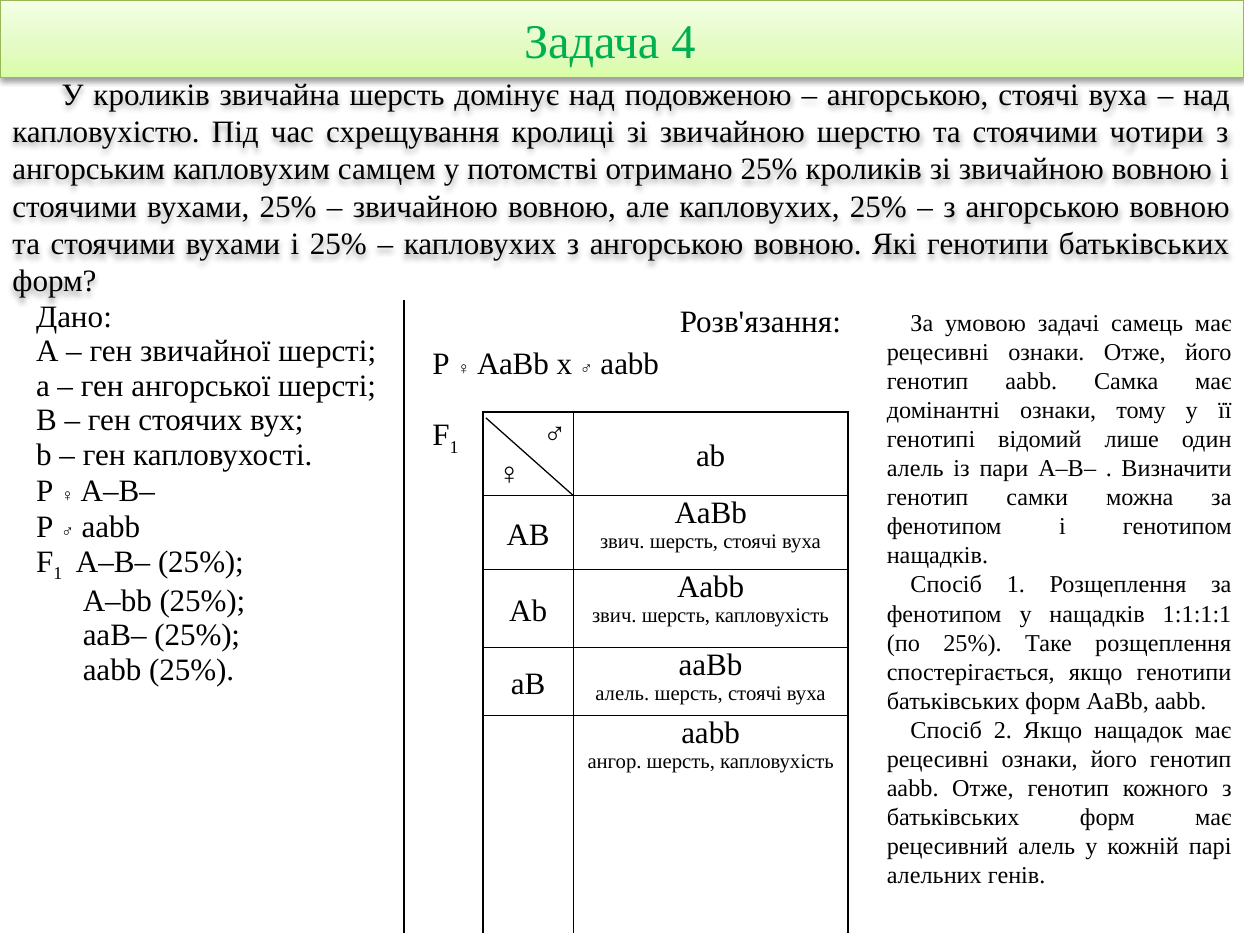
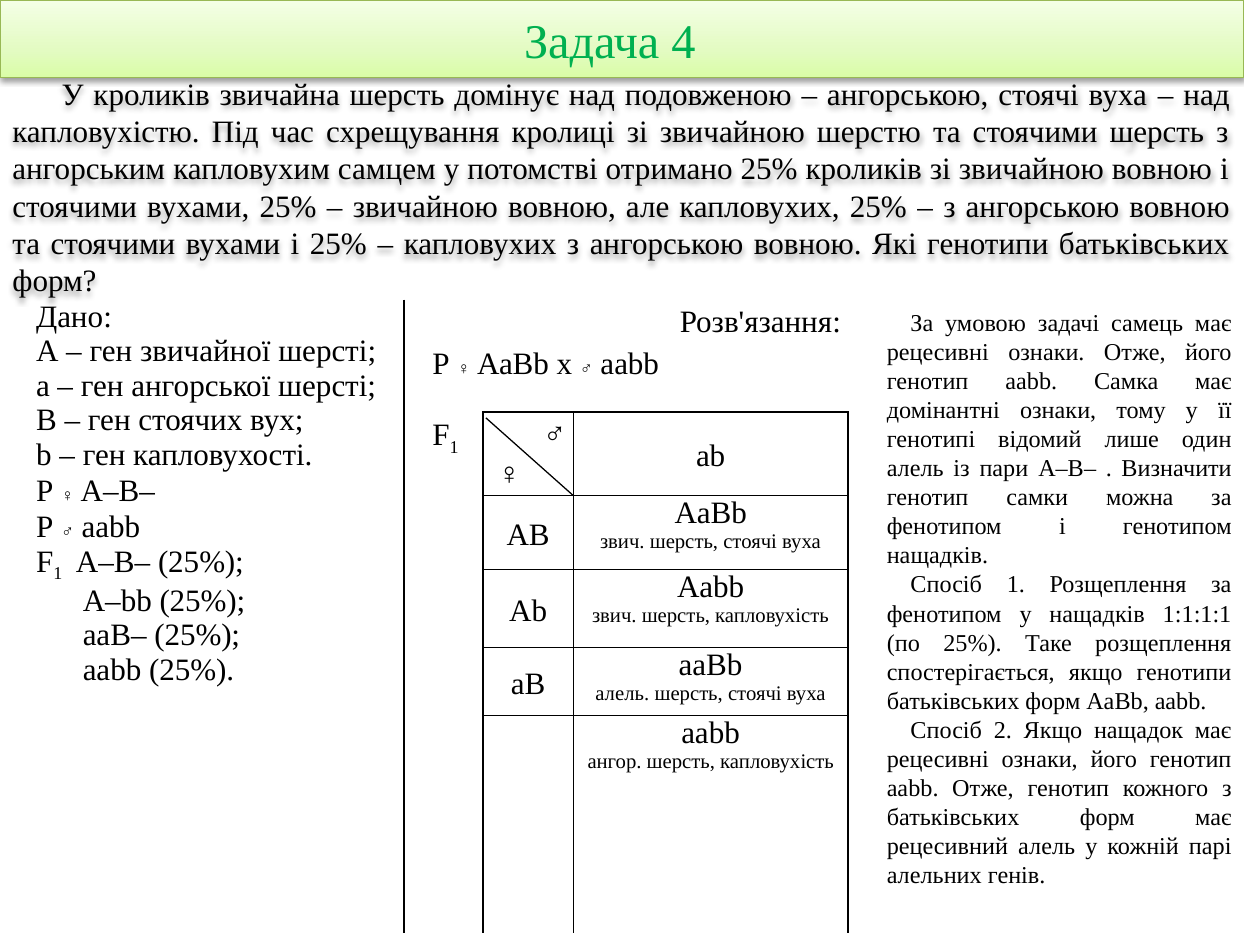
стоячими чотири: чотири -> шерсть
